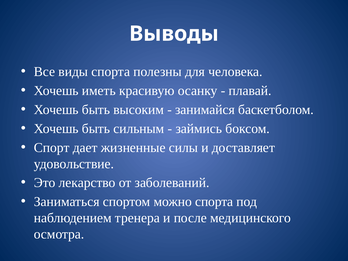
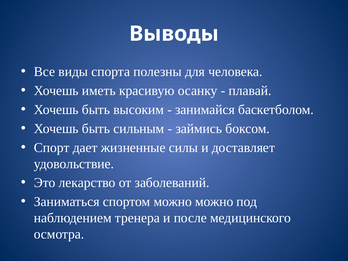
можно спорта: спорта -> можно
